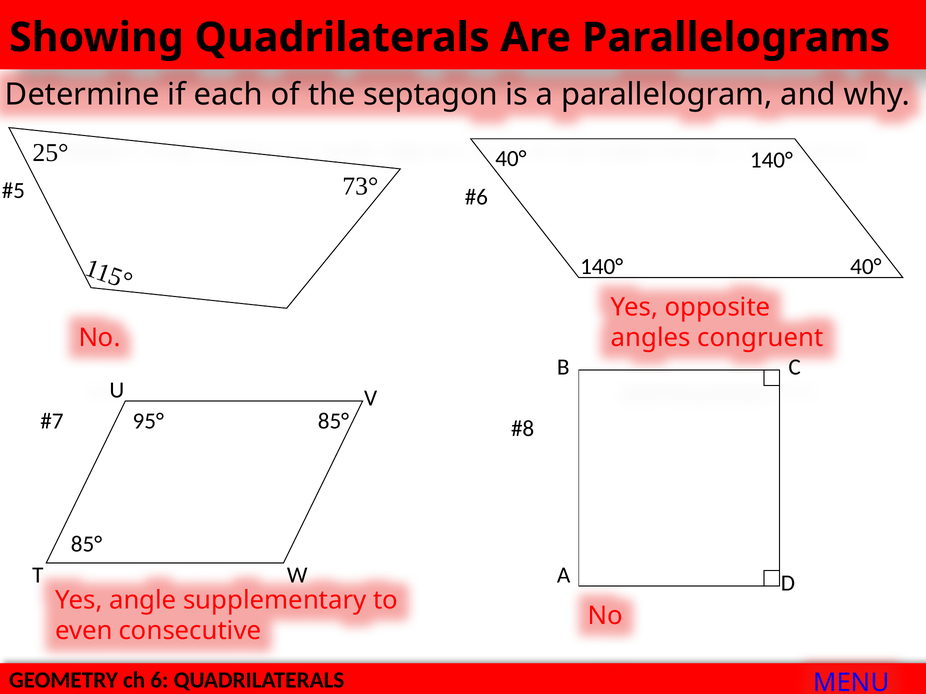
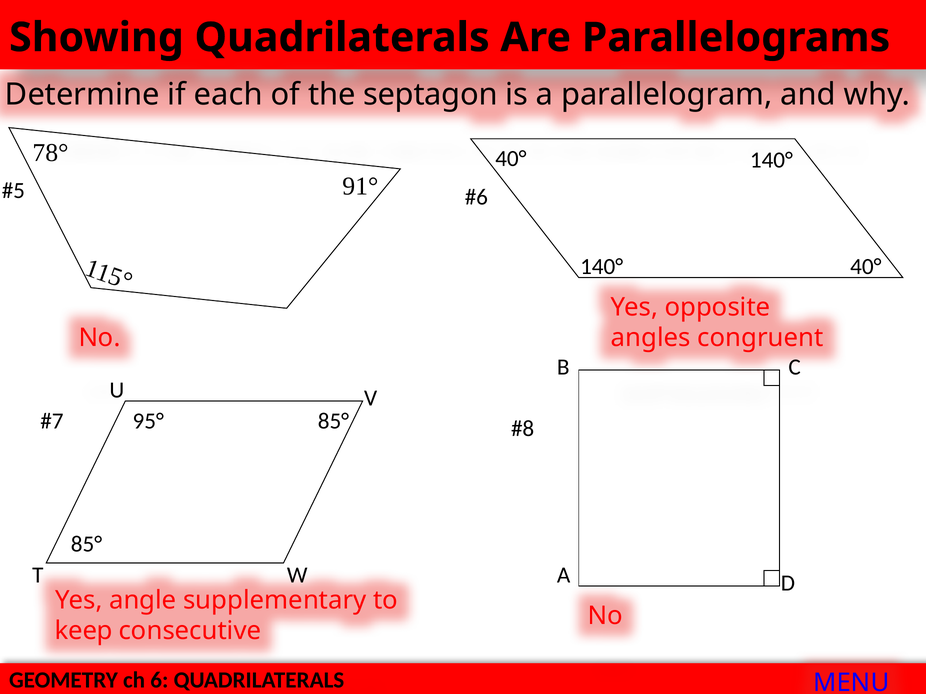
25°: 25° -> 78°
73°: 73° -> 91°
even: even -> keep
